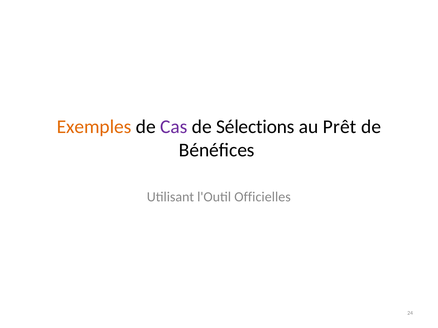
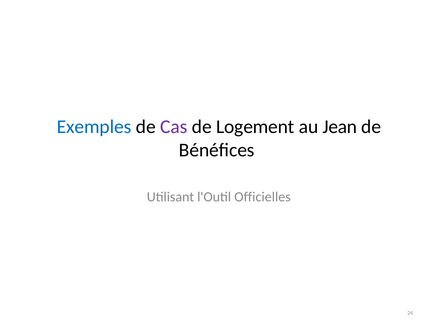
Exemples colour: orange -> blue
Sélections: Sélections -> Logement
Prêt: Prêt -> Jean
